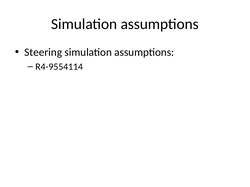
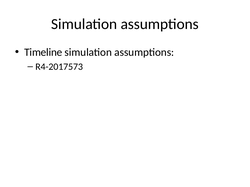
Steering: Steering -> Timeline
R4-9554114: R4-9554114 -> R4-2017573
